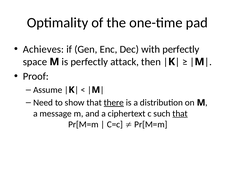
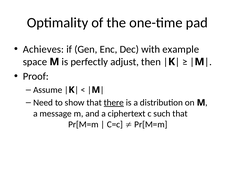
with perfectly: perfectly -> example
attack: attack -> adjust
that at (180, 114) underline: present -> none
